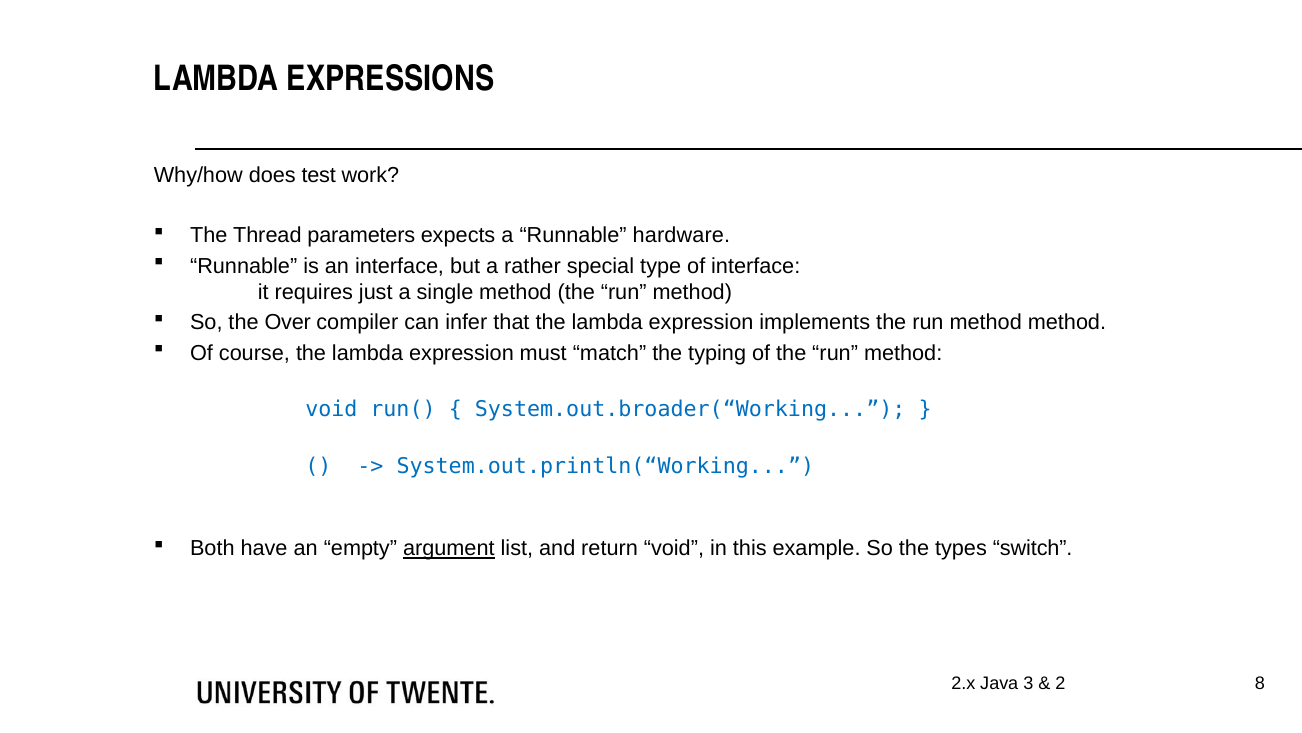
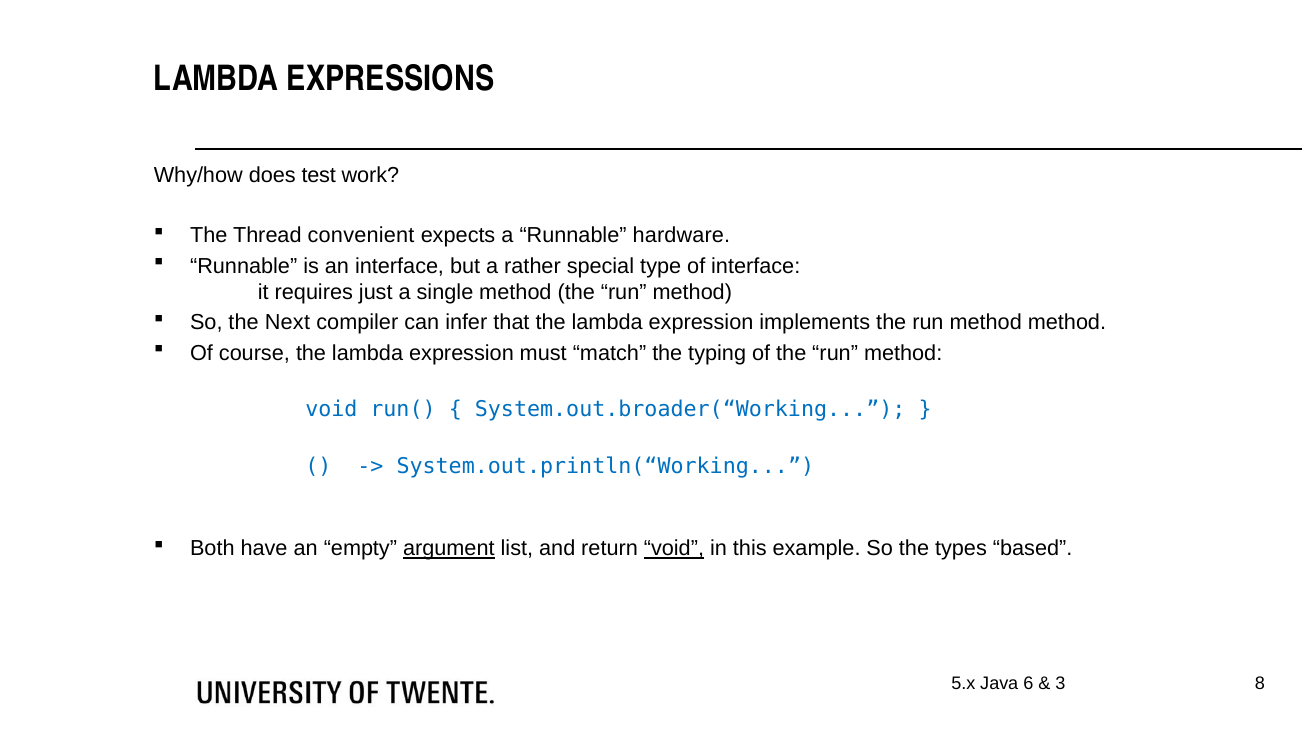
parameters: parameters -> convenient
Over: Over -> Next
void at (674, 548) underline: none -> present
switch: switch -> based
2.x: 2.x -> 5.x
3: 3 -> 6
2: 2 -> 3
